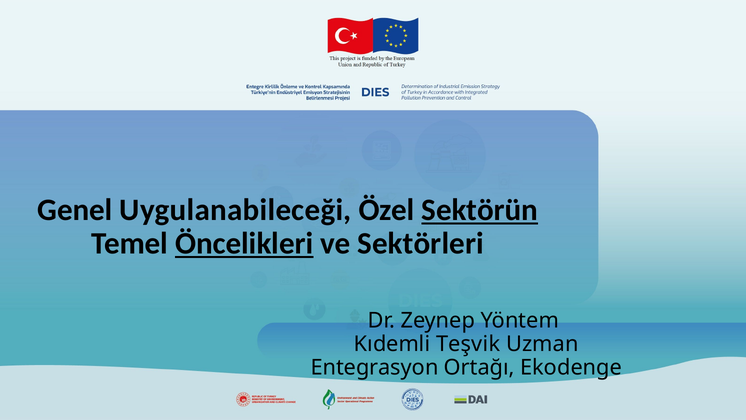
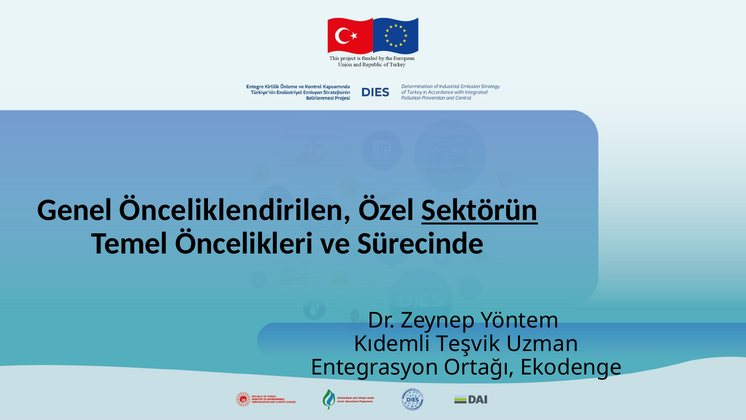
Uygulanabileceği: Uygulanabileceği -> Önceliklendirilen
Öncelikleri underline: present -> none
Sektörleri: Sektörleri -> Sürecinde
